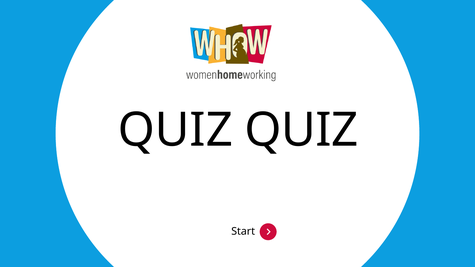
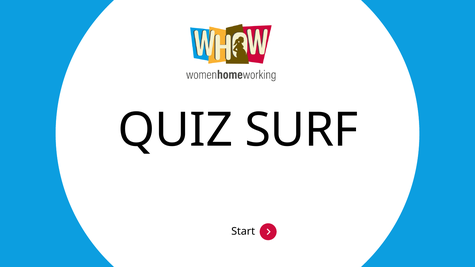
QUIZ QUIZ: QUIZ -> SURF
